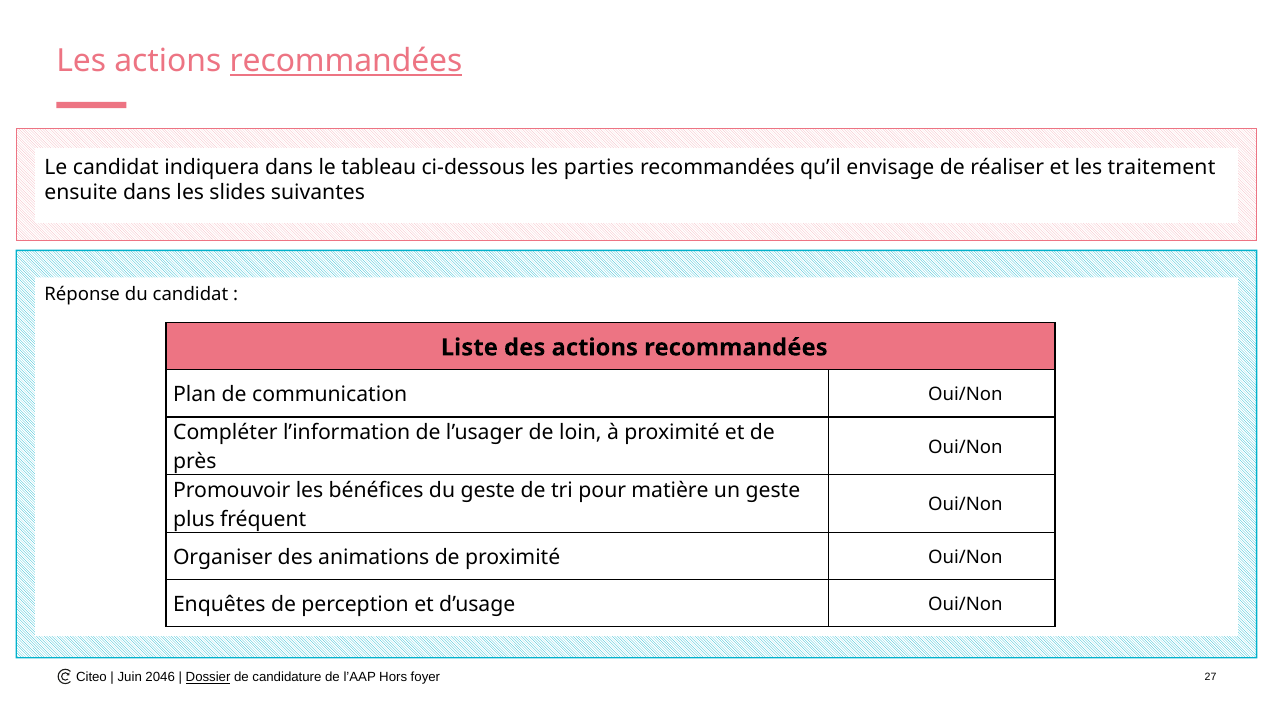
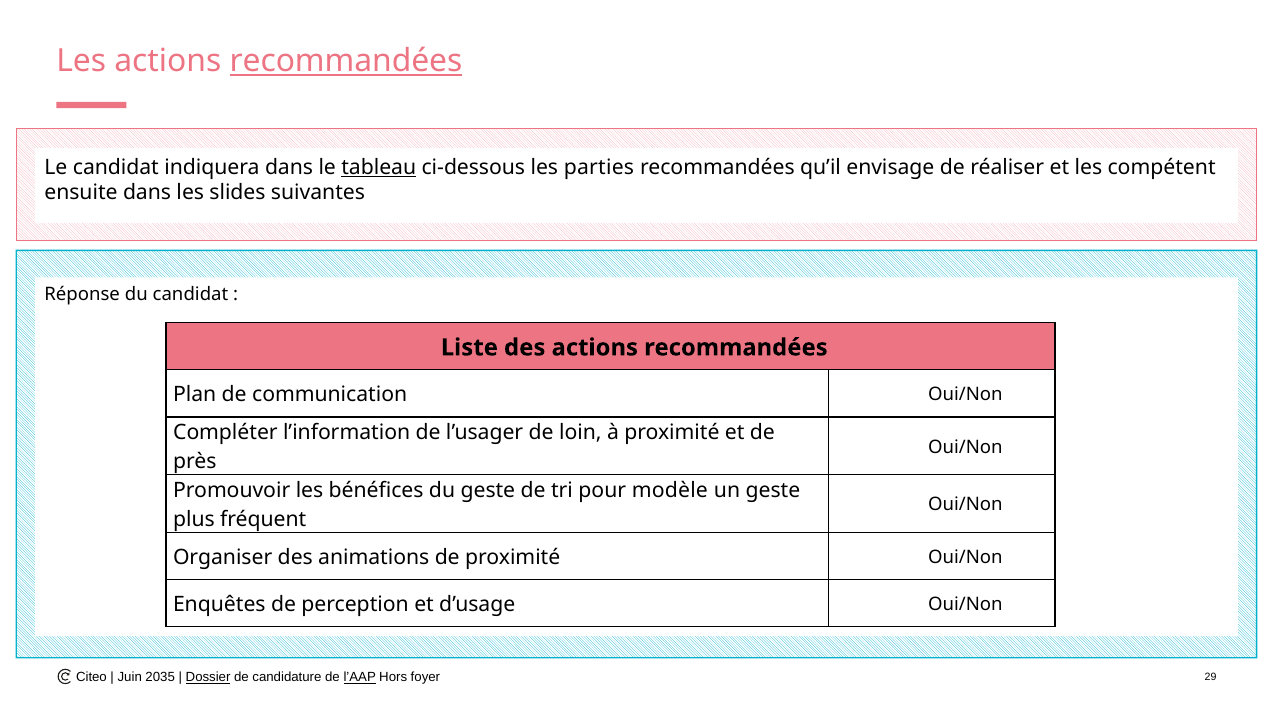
tableau underline: none -> present
traitement: traitement -> compétent
matière: matière -> modèle
2046: 2046 -> 2035
l’AAP underline: none -> present
27: 27 -> 29
